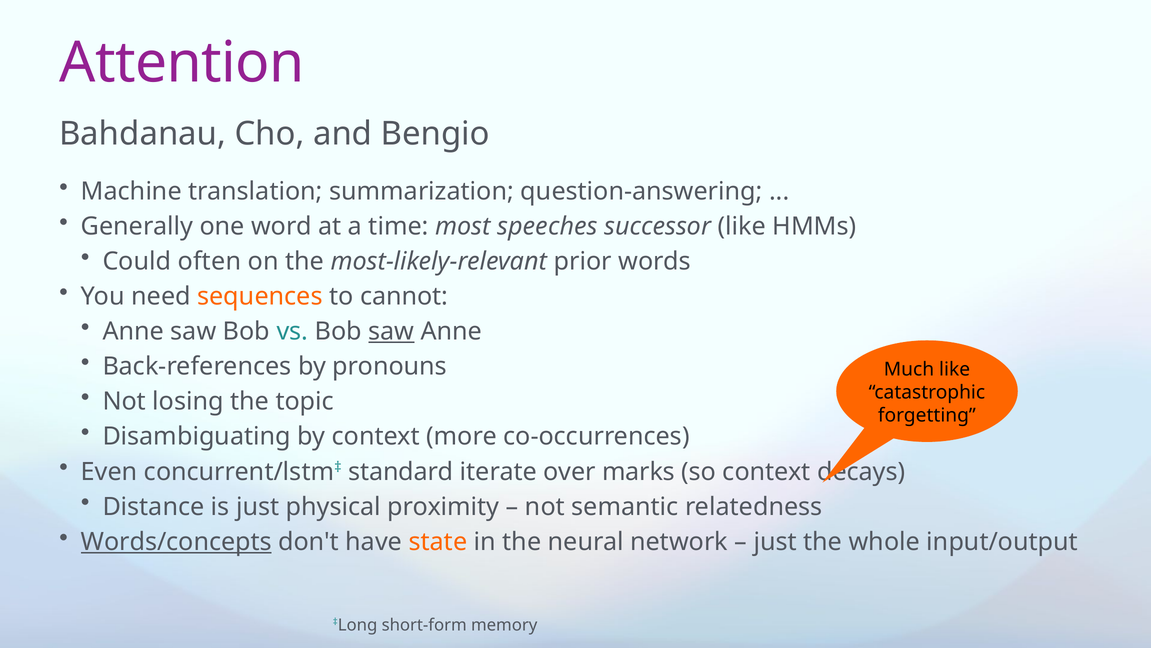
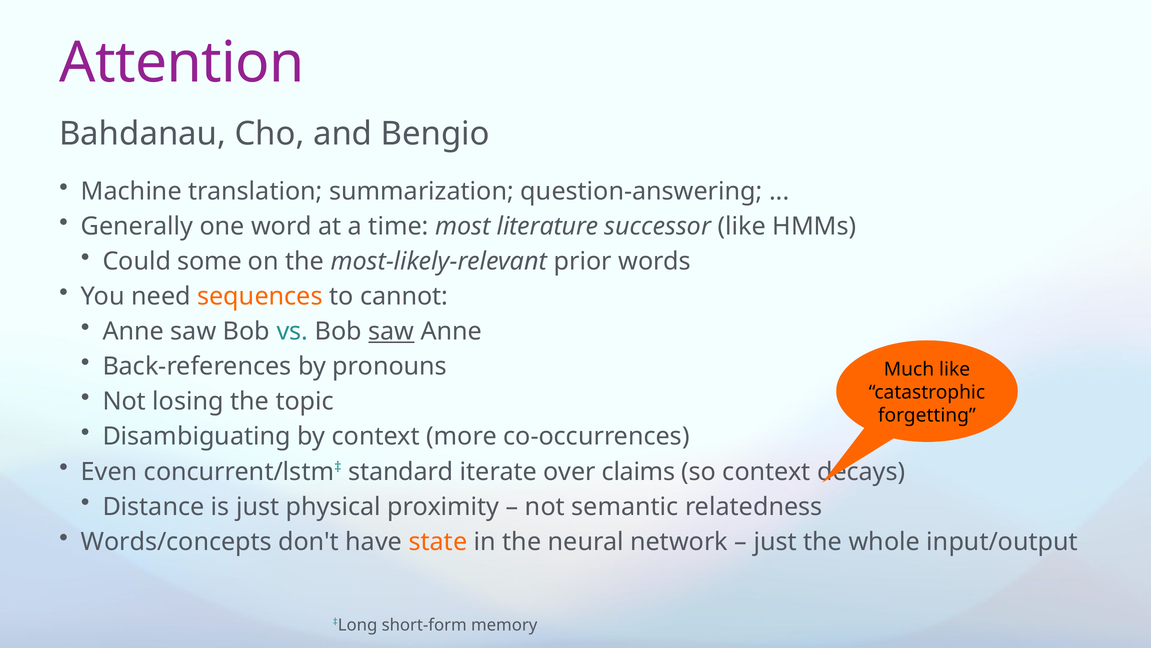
speeches: speeches -> literature
often: often -> some
marks: marks -> claims
Words/concepts underline: present -> none
